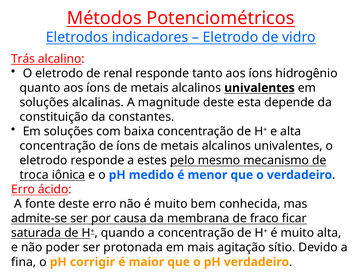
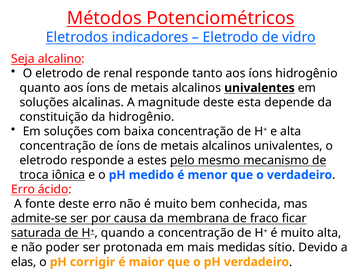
Trás: Trás -> Seja
da constantes: constantes -> hidrogênio
agitação: agitação -> medidas
fina: fina -> elas
